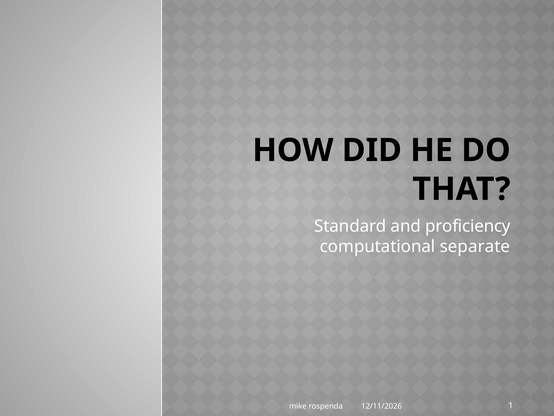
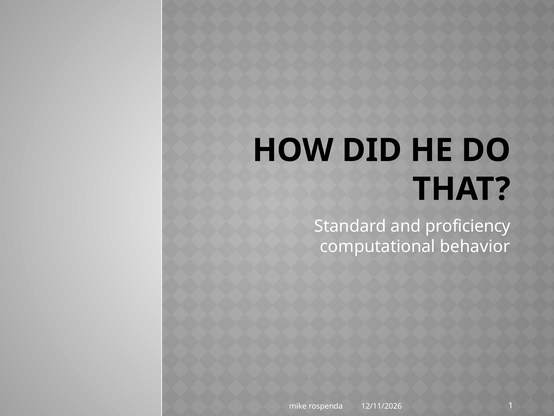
separate: separate -> behavior
